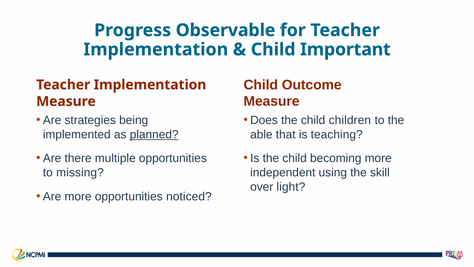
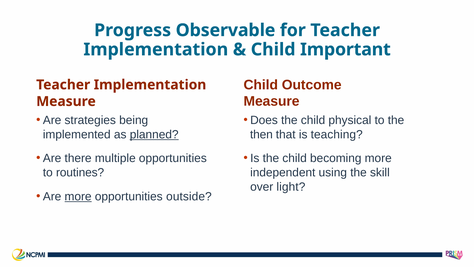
children: children -> physical
able: able -> then
missing: missing -> routines
more at (78, 196) underline: none -> present
noticed: noticed -> outside
